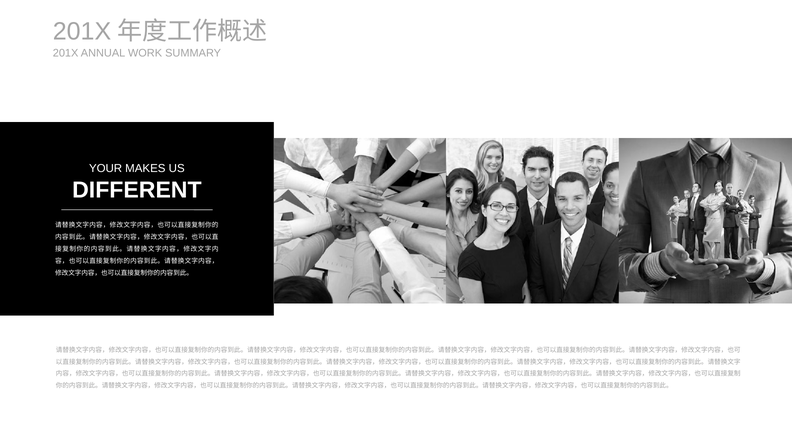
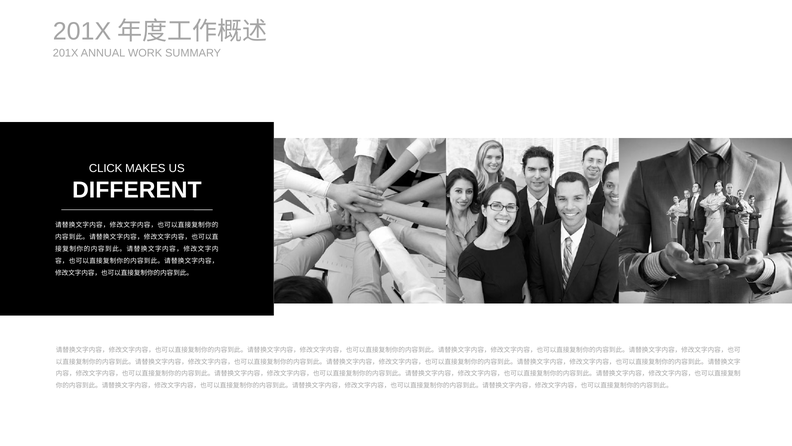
YOUR: YOUR -> CLICK
